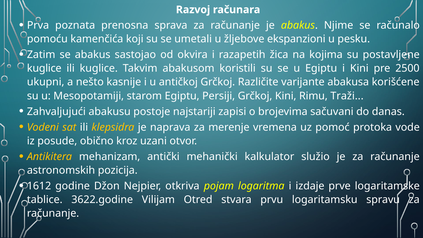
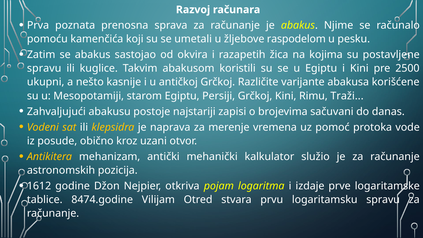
ekspanzioni: ekspanzioni -> raspodelom
kuglice at (44, 68): kuglice -> spravu
3622.godine: 3622.godine -> 8474.godine
